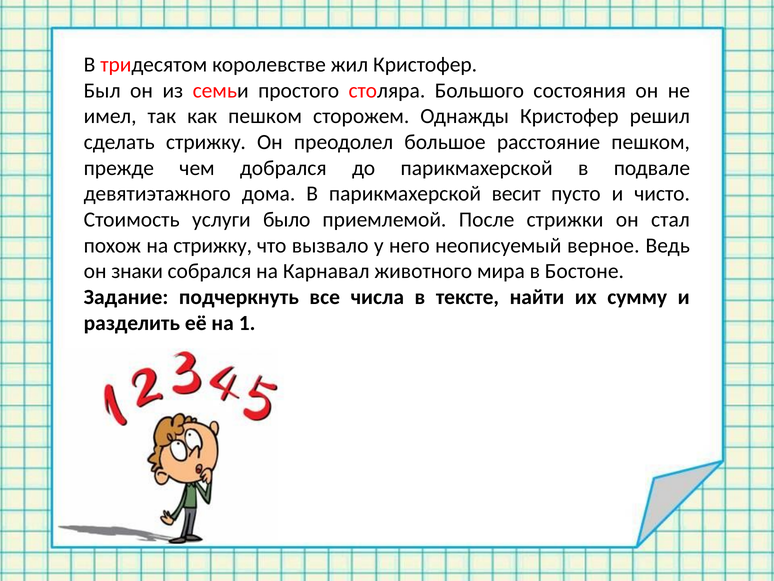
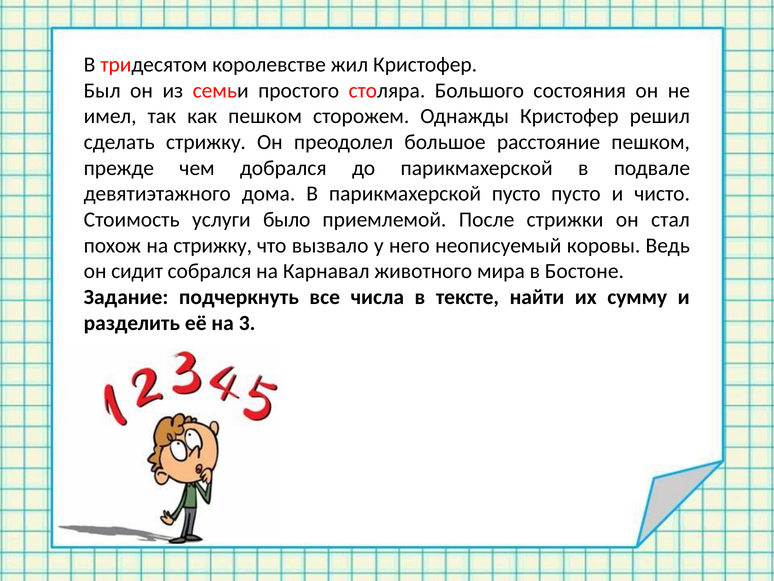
парикмахерской весит: весит -> пусто
верное: верное -> коровы
знаки: знаки -> сидит
1: 1 -> 3
